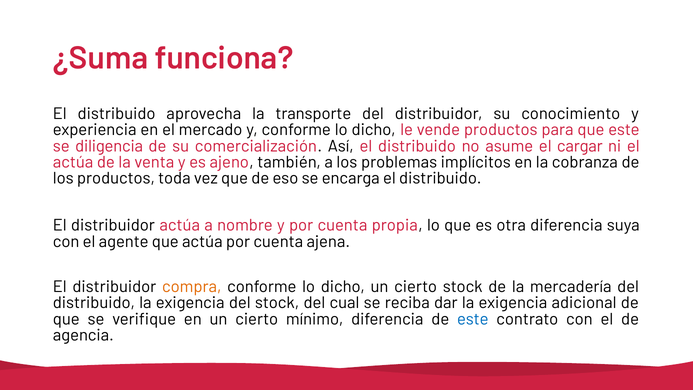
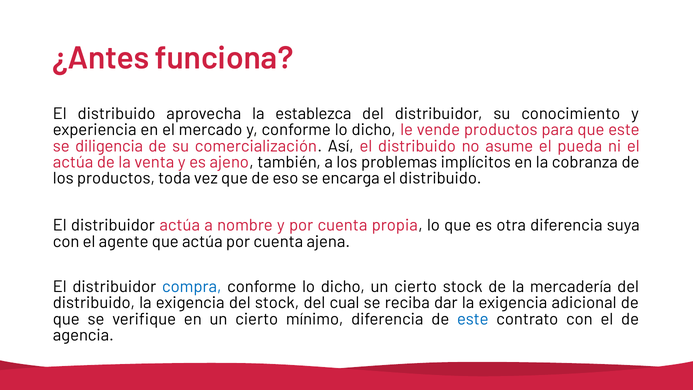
¿Suma: ¿Suma -> ¿Antes
transporte: transporte -> establezca
cargar: cargar -> pueda
compra colour: orange -> blue
